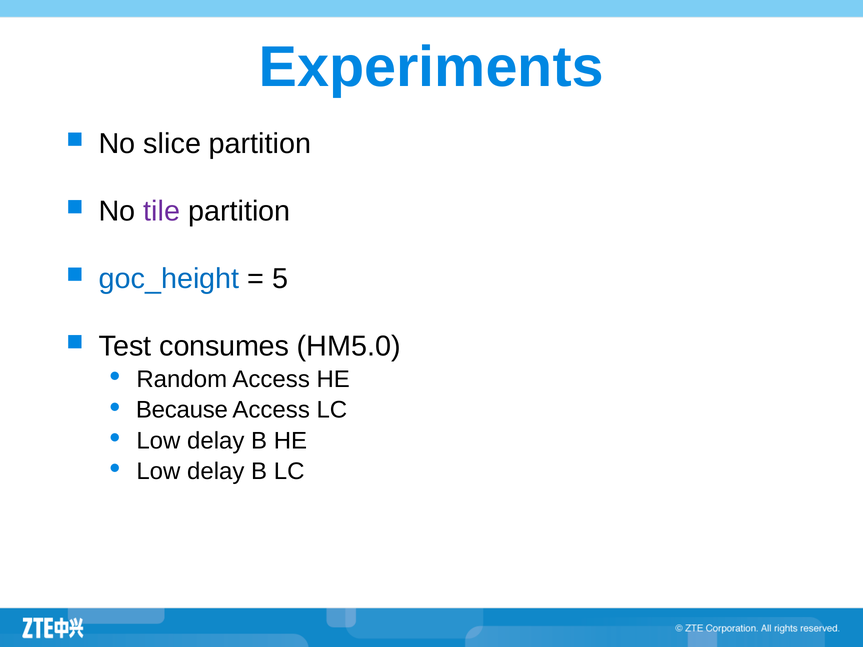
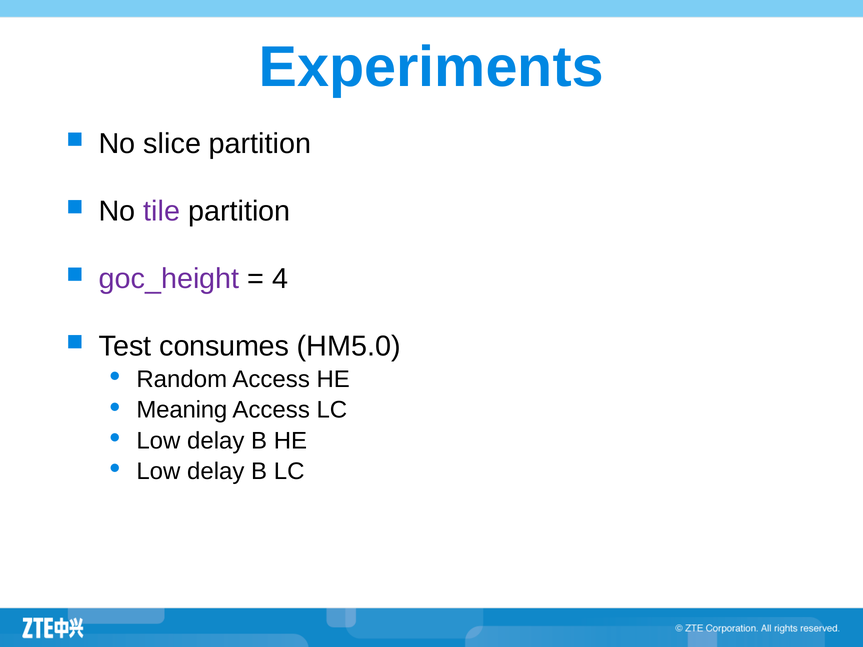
goc_height colour: blue -> purple
5: 5 -> 4
Because: Because -> Meaning
